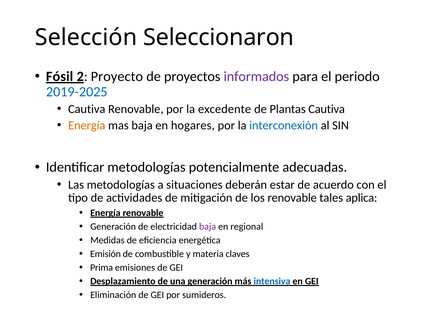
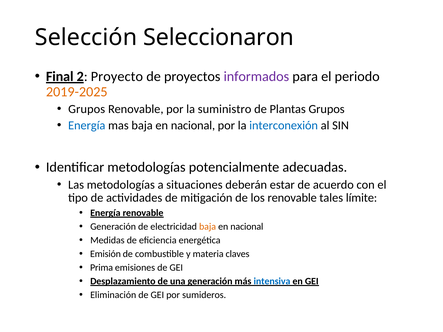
Fósil: Fósil -> Final
2019-2025 colour: blue -> orange
Cautiva at (87, 109): Cautiva -> Grupos
excedente: excedente -> suministro
Plantas Cautiva: Cautiva -> Grupos
Energía at (87, 126) colour: orange -> blue
mas baja en hogares: hogares -> nacional
aplica: aplica -> límite
baja at (208, 227) colour: purple -> orange
regional at (247, 227): regional -> nacional
